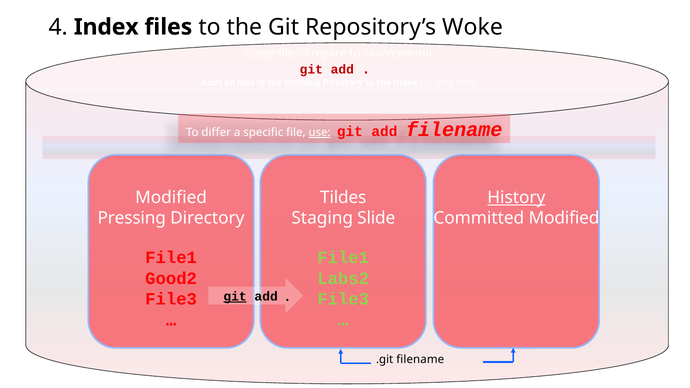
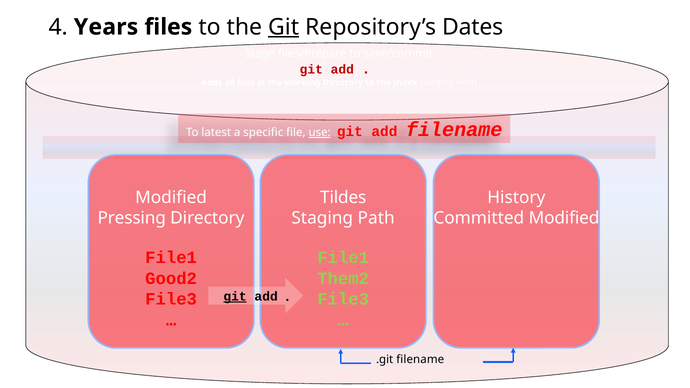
4 Index: Index -> Years
Git at (284, 27) underline: none -> present
Woke: Woke -> Dates
differ: differ -> latest
History underline: present -> none
Slide: Slide -> Path
Labs2: Labs2 -> Them2
